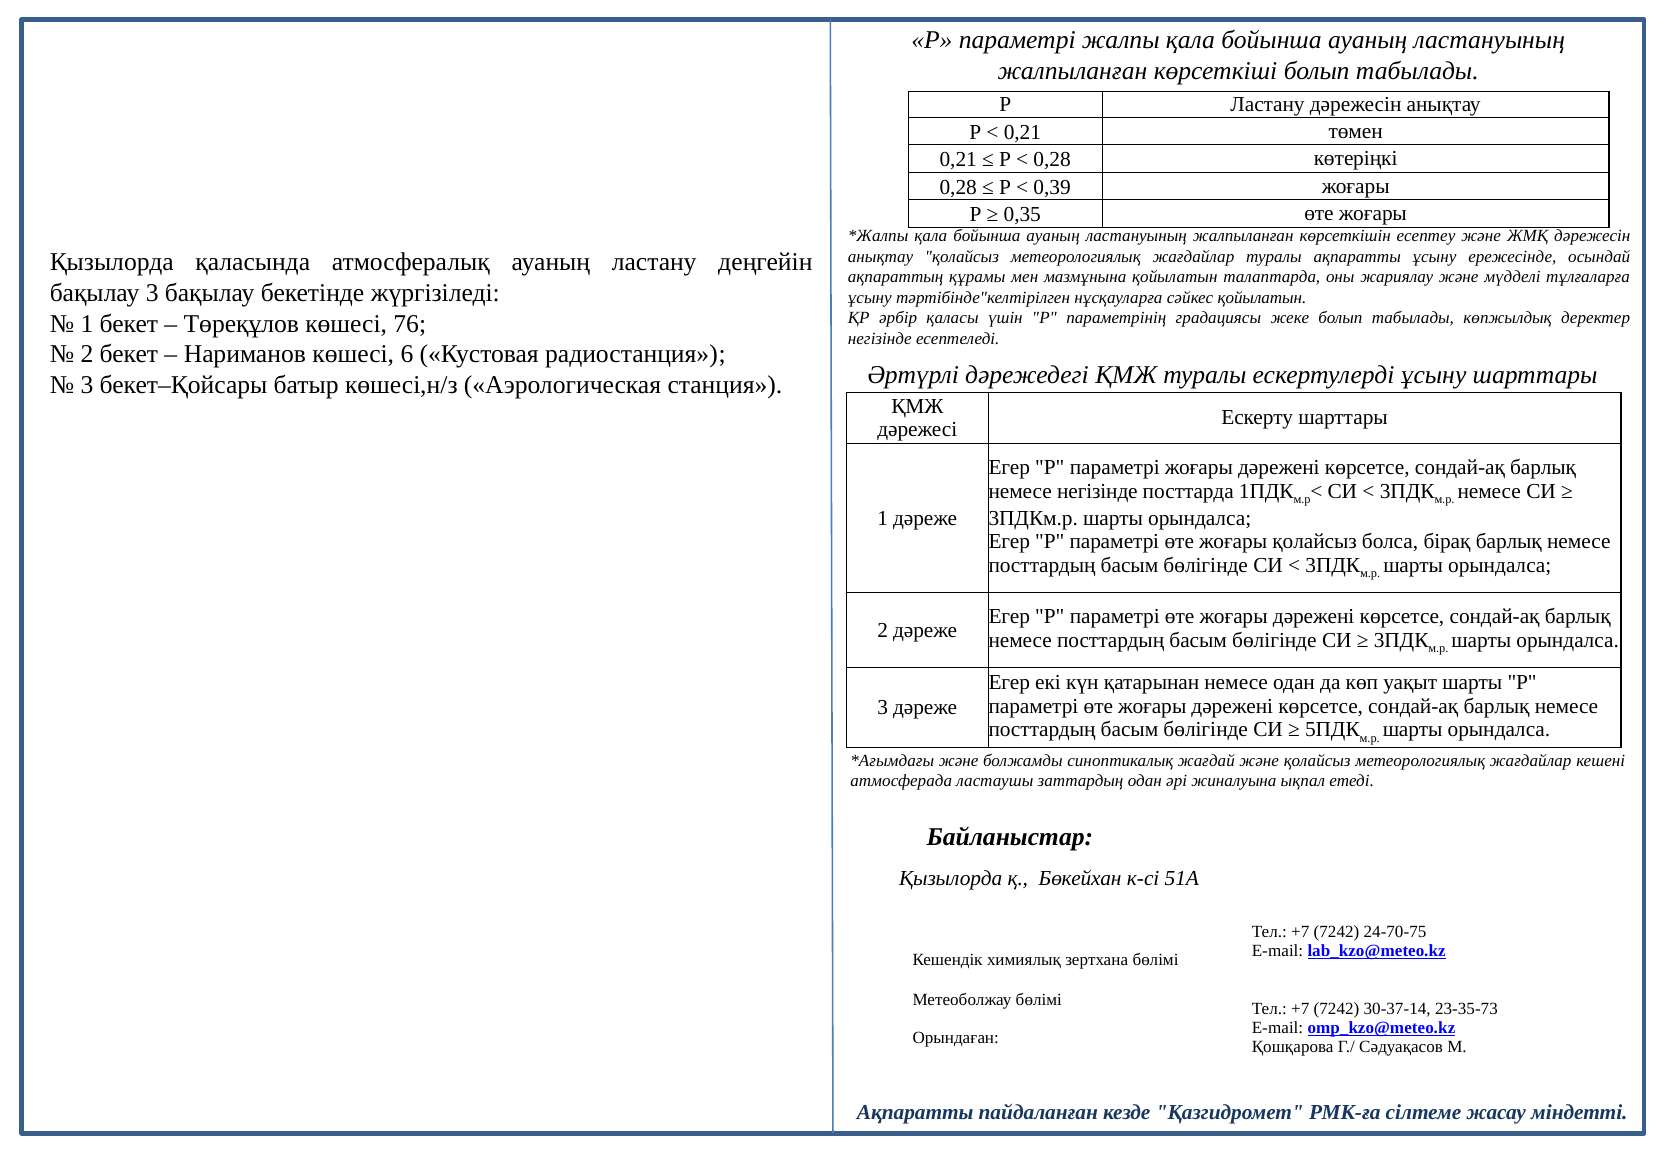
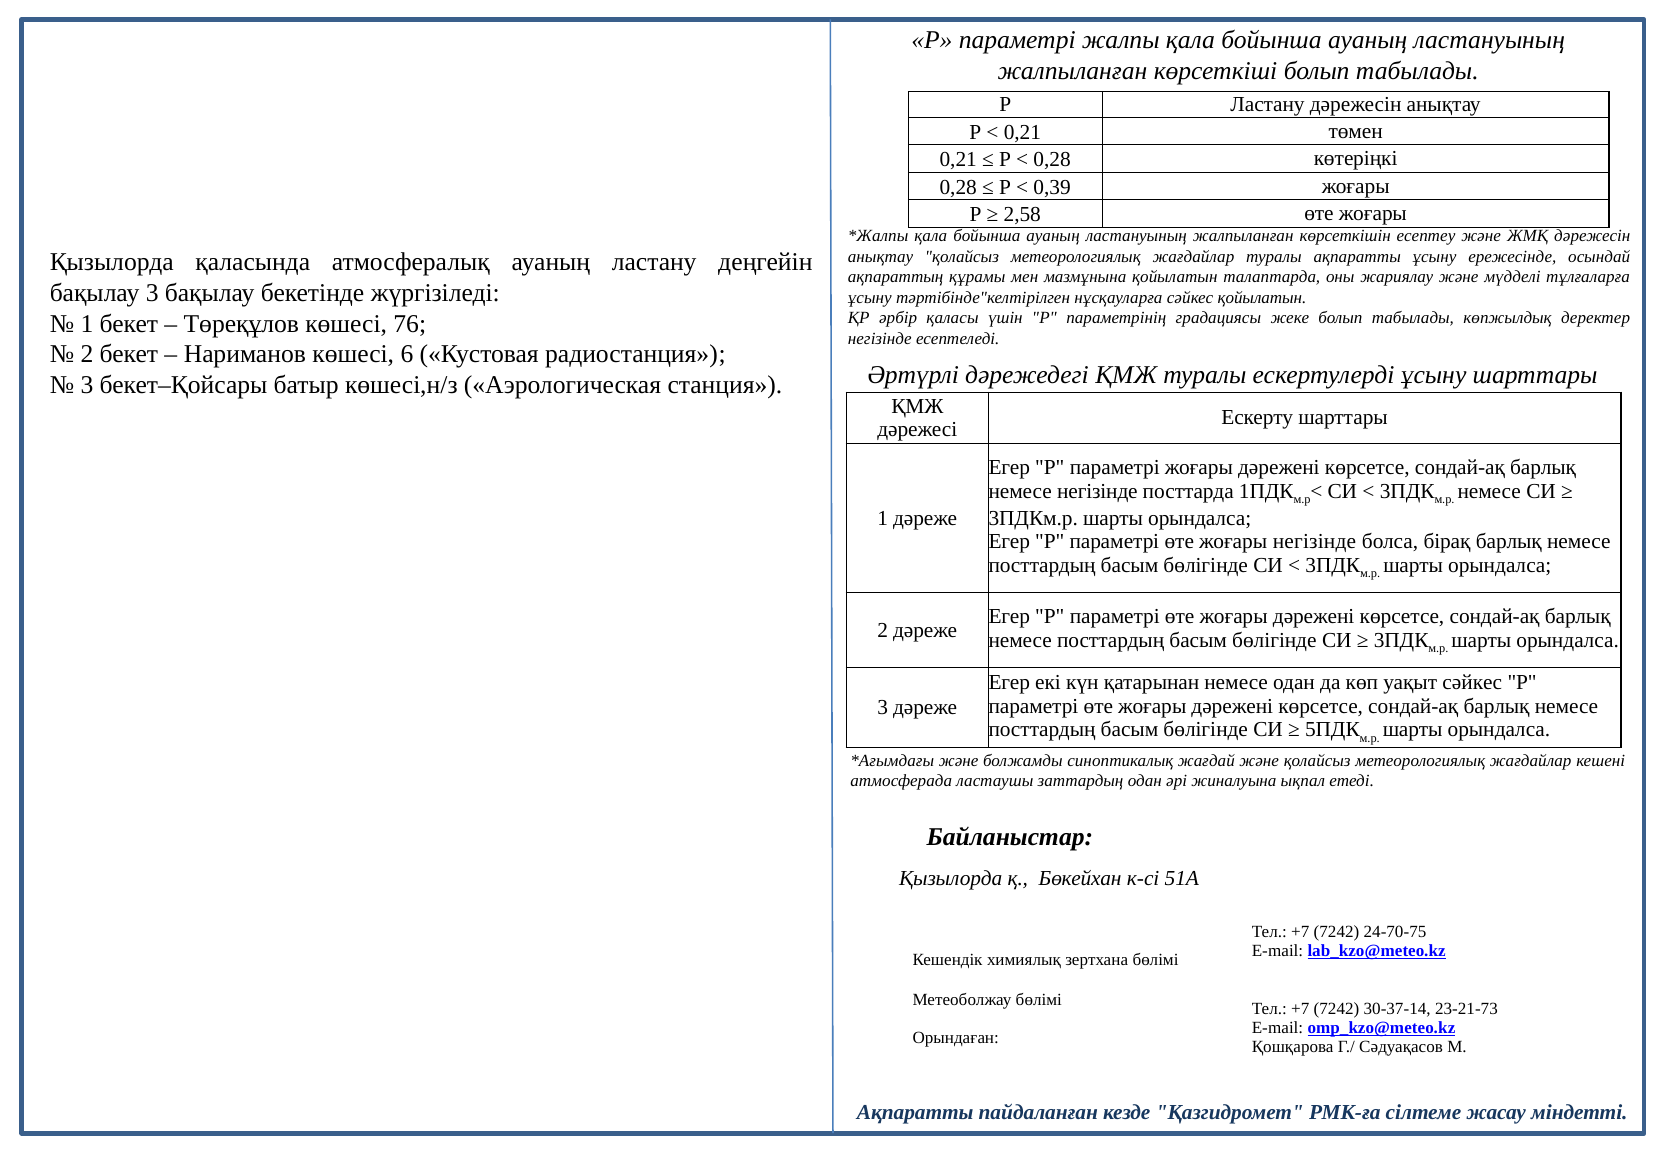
0,35: 0,35 -> 2,58
жоғары қолайсыз: қолайсыз -> негізінде
уақыт шарты: шарты -> сәйкес
23-35-73: 23-35-73 -> 23-21-73
